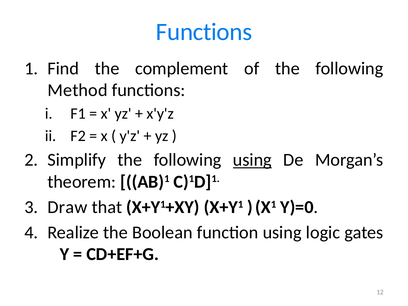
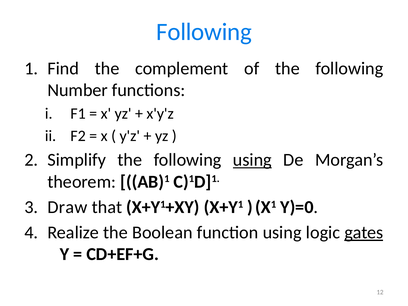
Functions at (204, 32): Functions -> Following
Method: Method -> Number
gates underline: none -> present
